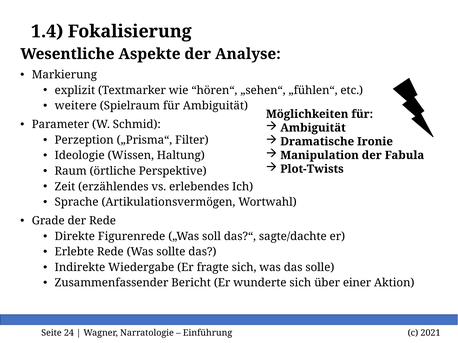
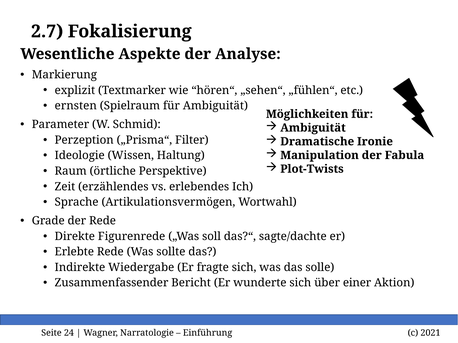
1.4: 1.4 -> 2.7
weitere: weitere -> ernsten
